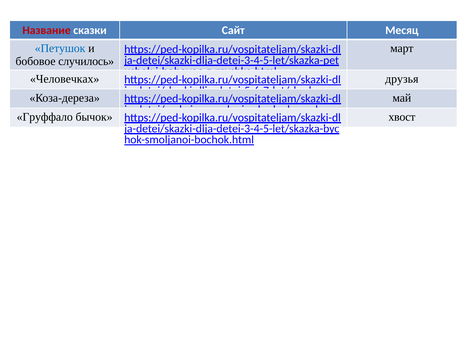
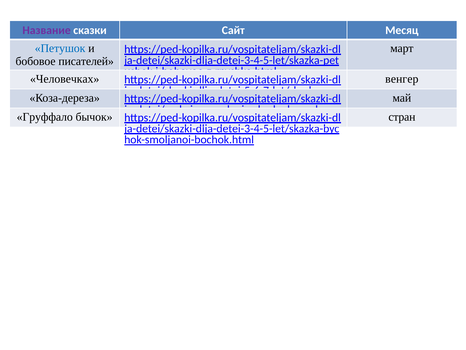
Название colour: red -> purple
случилось: случилось -> писателей
друзья: друзья -> венгер
хвост: хвост -> стран
